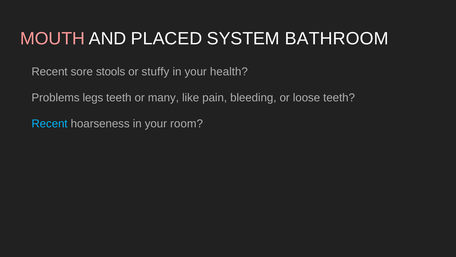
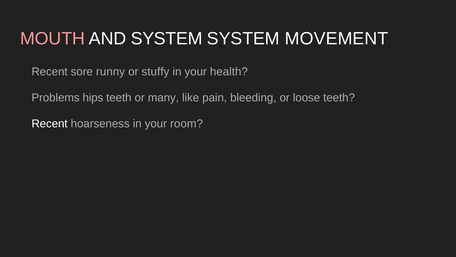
AND PLACED: PLACED -> SYSTEM
BATHROOM: BATHROOM -> MOVEMENT
stools: stools -> runny
legs: legs -> hips
Recent at (50, 123) colour: light blue -> white
